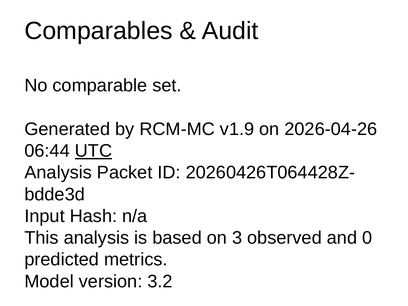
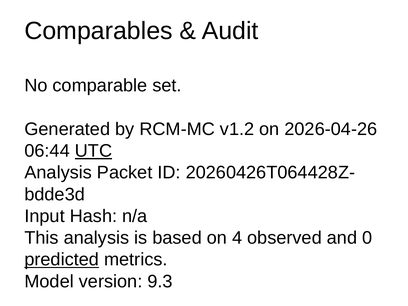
v1.9: v1.9 -> v1.2
3: 3 -> 4
predicted underline: none -> present
3.2: 3.2 -> 9.3
